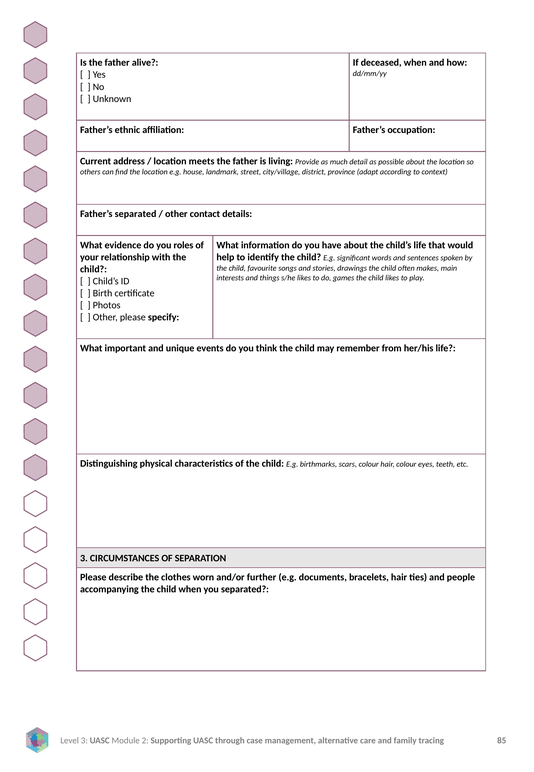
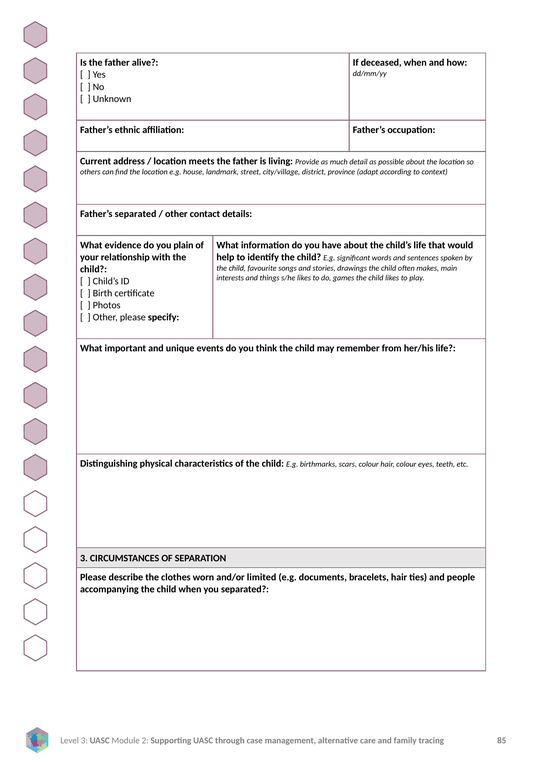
roles: roles -> plain
further: further -> limited
